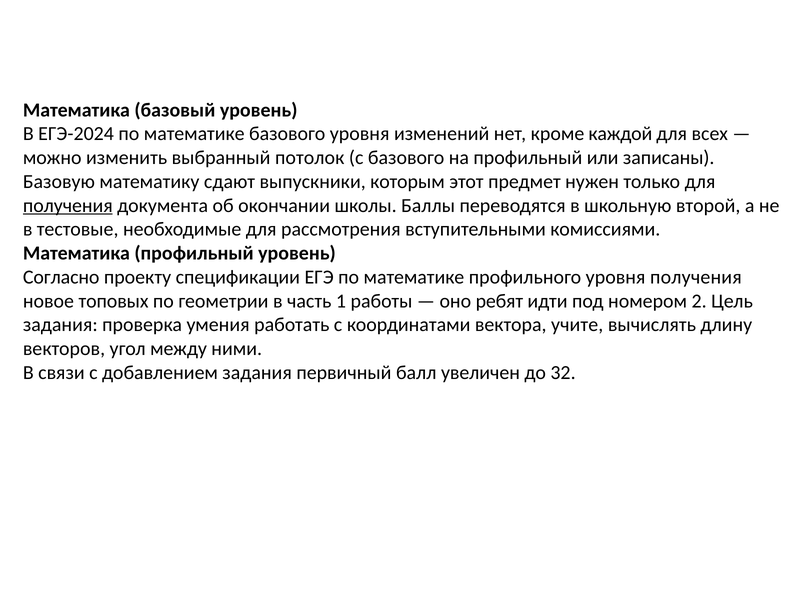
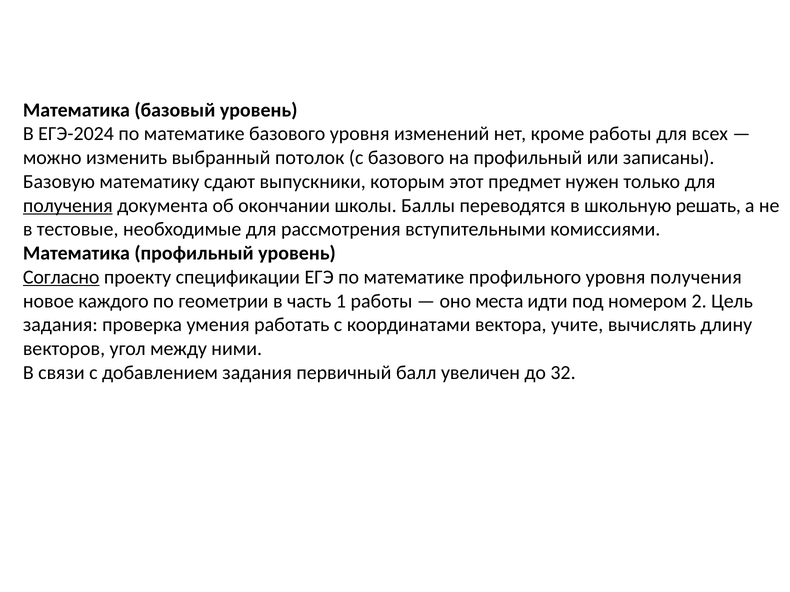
кроме каждой: каждой -> работы
второй: второй -> решать
Согласно underline: none -> present
топовых: топовых -> каждого
ребят: ребят -> места
